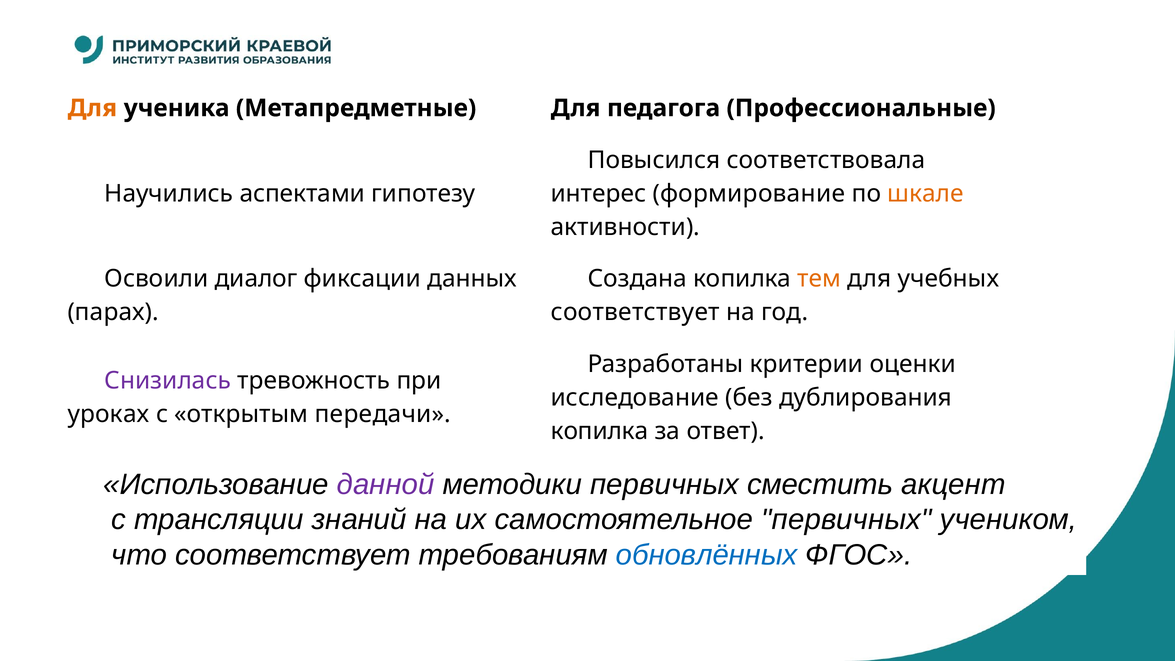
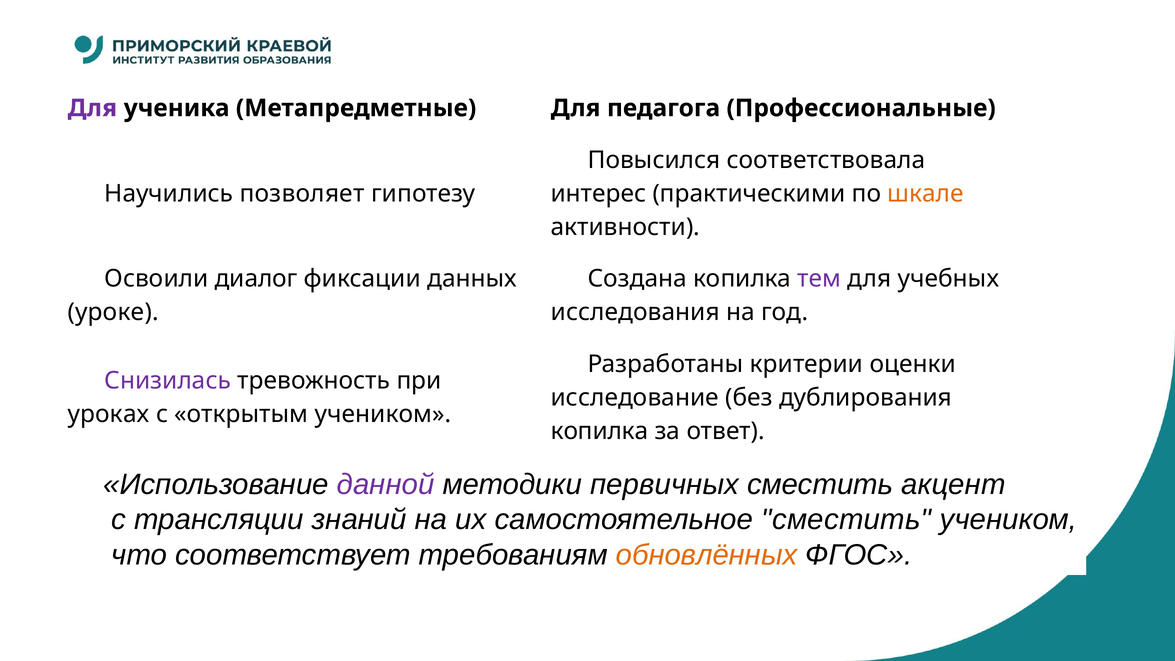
Для at (92, 108) colour: orange -> purple
аспектами: аспектами -> позволяет
формирование: формирование -> практическими
тем colour: orange -> purple
парах: парах -> уроке
соответствует at (635, 312): соответствует -> исследования
открытым передачи: передачи -> учеником
самостоятельное первичных: первичных -> сместить
обновлённых colour: blue -> orange
